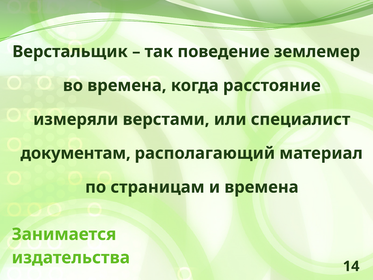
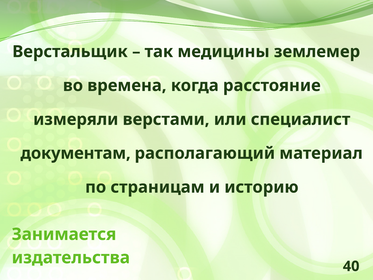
поведение: поведение -> медицины
и времена: времена -> историю
14: 14 -> 40
